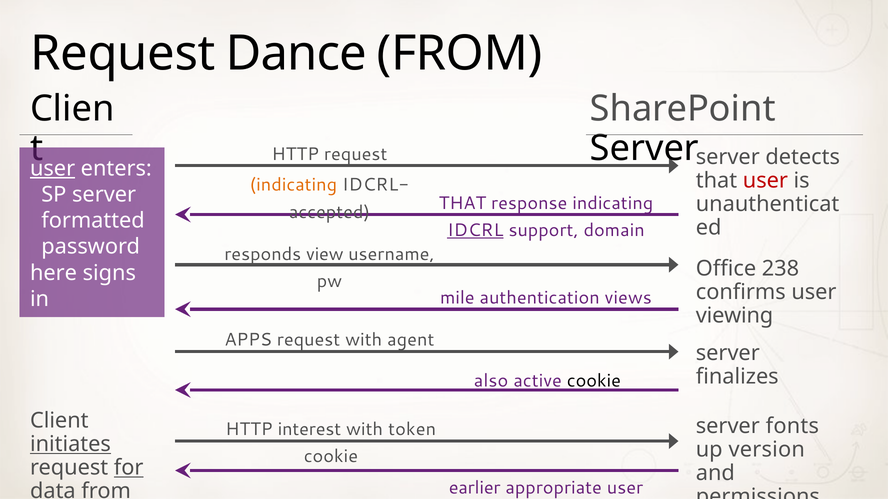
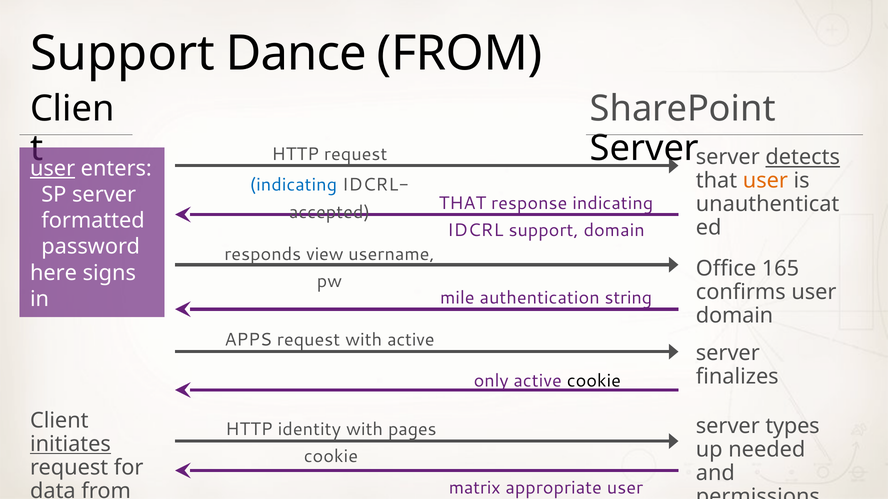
Request at (123, 54): Request -> Support
detects underline: none -> present
user at (765, 181) colour: red -> orange
indicating at (293, 185) colour: orange -> blue
IDCRL underline: present -> none
238: 238 -> 165
views: views -> string
viewing at (735, 316): viewing -> domain
with agent: agent -> active
also: also -> only
fonts: fonts -> types
interest: interest -> identity
token: token -> pages
version: version -> needed
for underline: present -> none
earlier: earlier -> matrix
